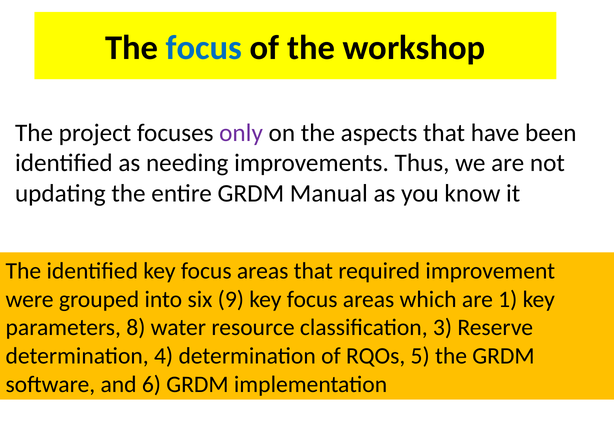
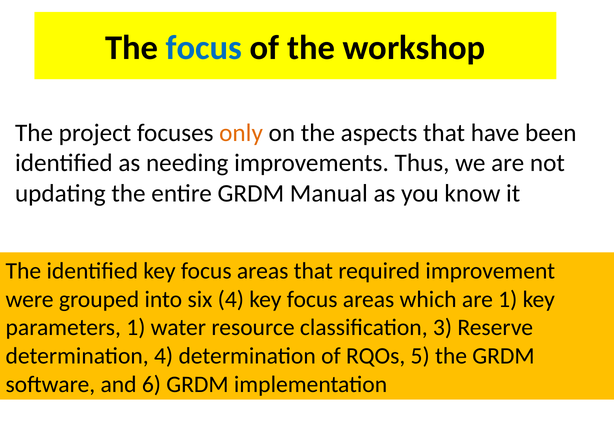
only colour: purple -> orange
six 9: 9 -> 4
parameters 8: 8 -> 1
